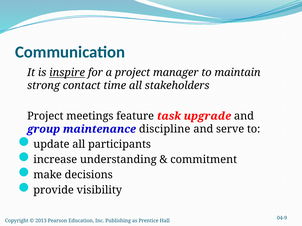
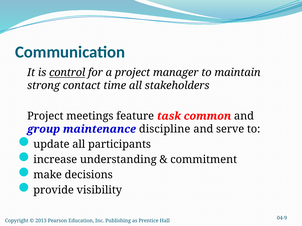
inspire: inspire -> control
upgrade: upgrade -> common
